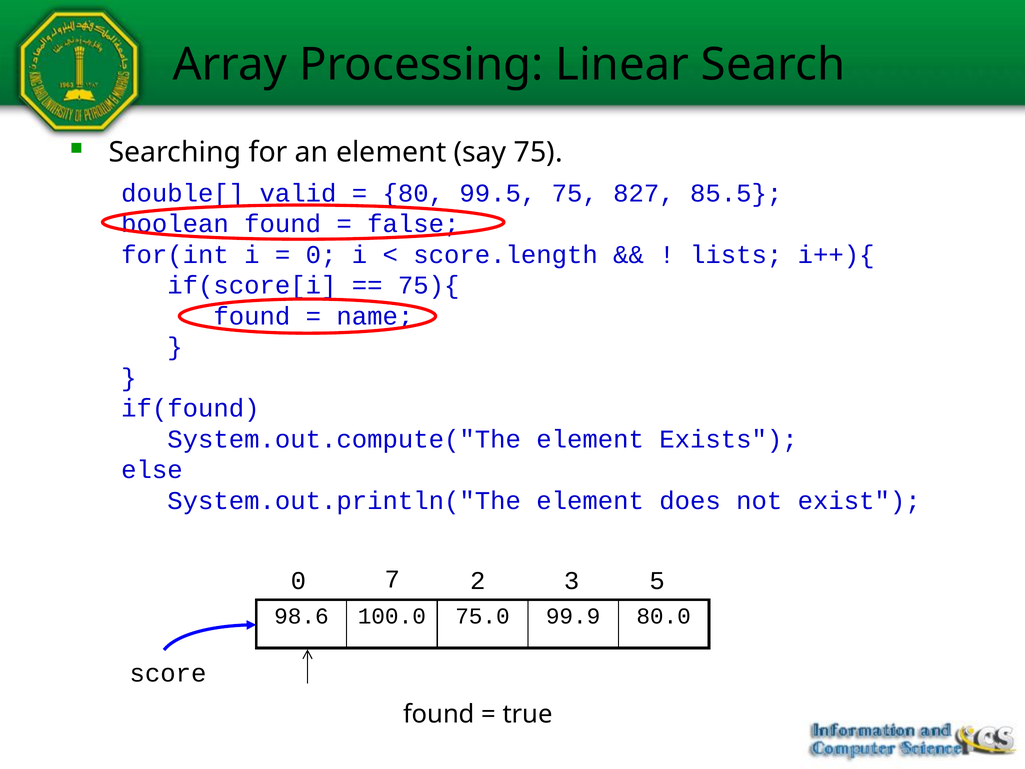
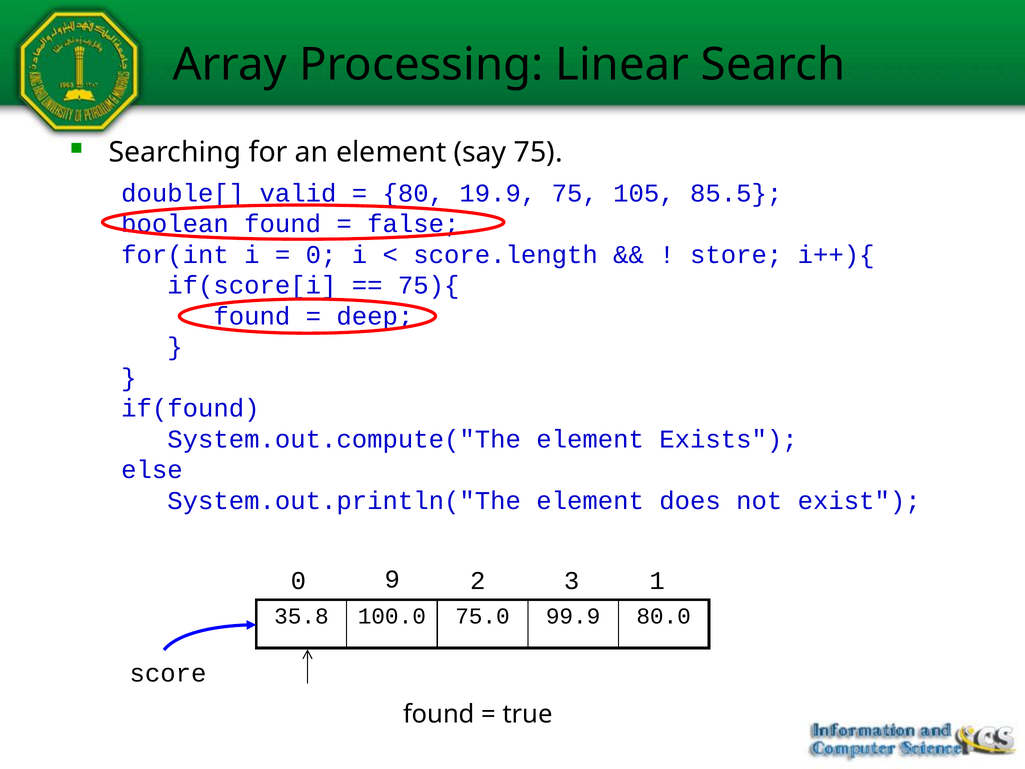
99.5: 99.5 -> 19.9
827: 827 -> 105
lists: lists -> store
name: name -> deep
7: 7 -> 9
5: 5 -> 1
98.6: 98.6 -> 35.8
